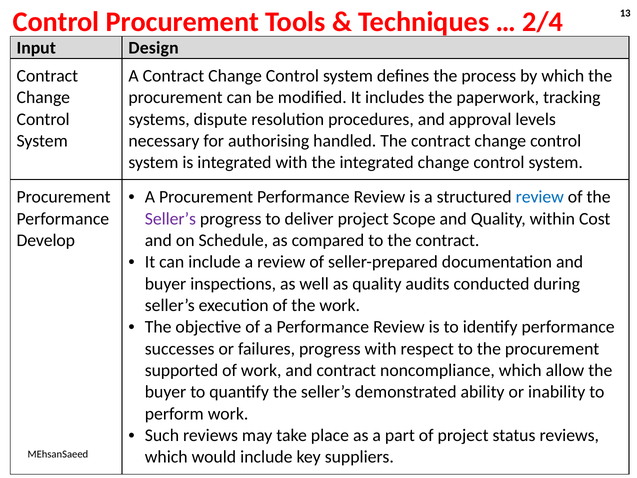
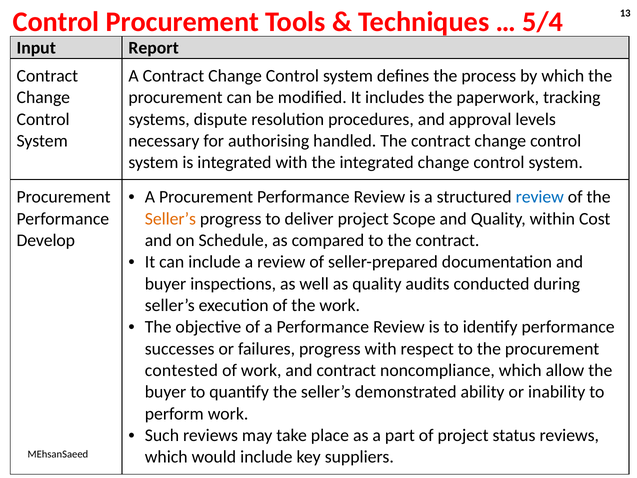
2/4: 2/4 -> 5/4
Design: Design -> Report
Seller’s at (170, 219) colour: purple -> orange
supported: supported -> contested
